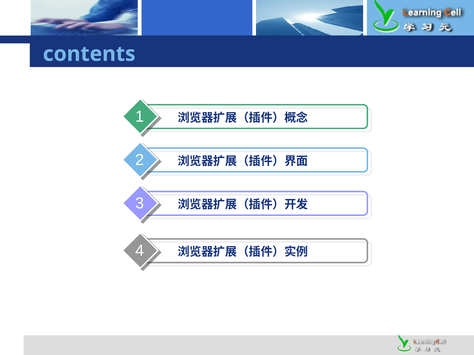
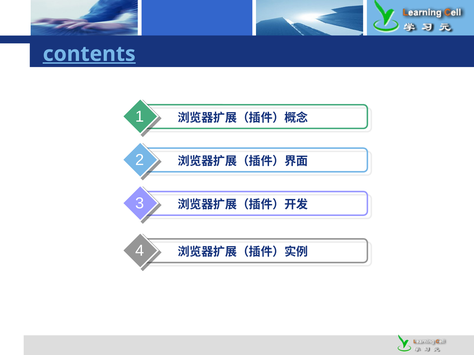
contents underline: none -> present
